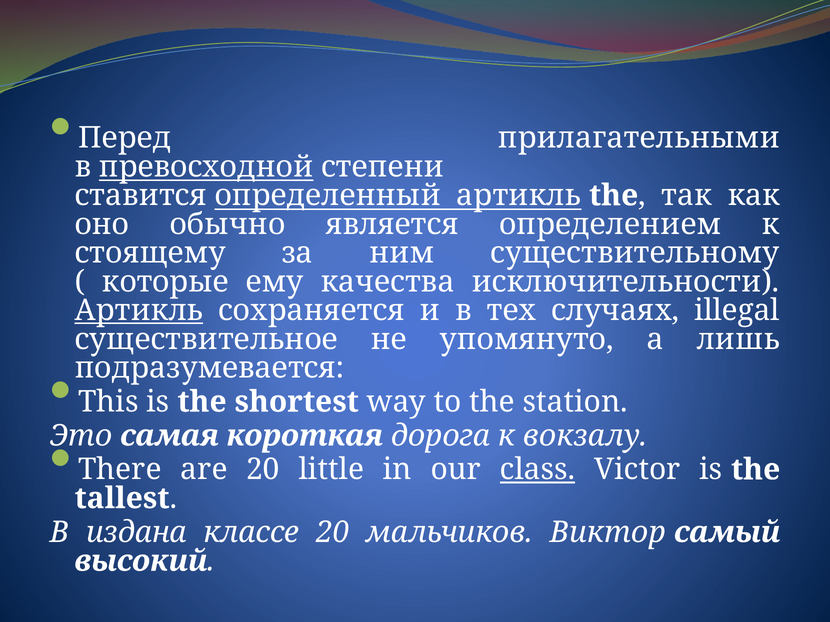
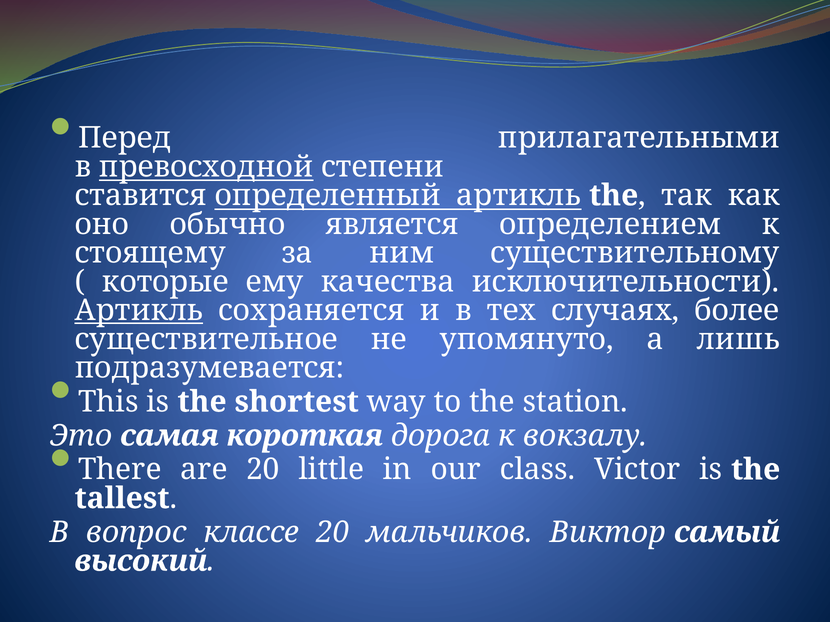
illegal: illegal -> более
class underline: present -> none
издана: издана -> вопрос
